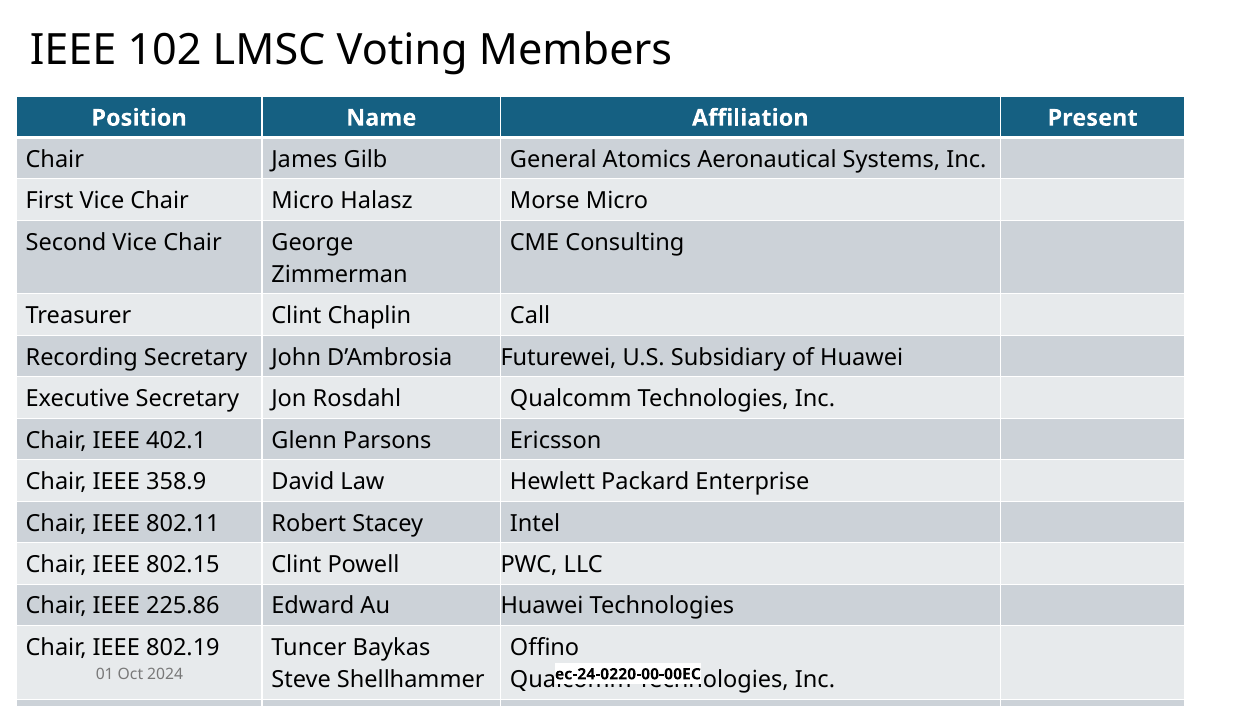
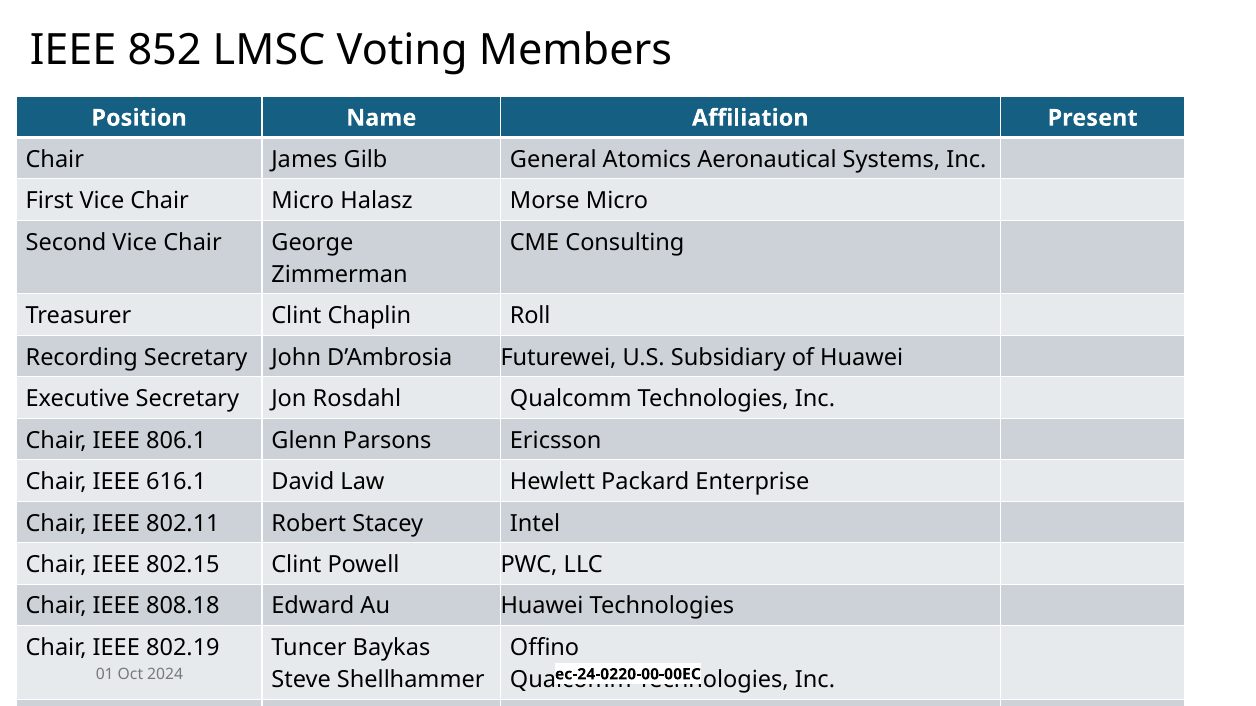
102: 102 -> 852
Call: Call -> Roll
402.1: 402.1 -> 806.1
358.9: 358.9 -> 616.1
225.86: 225.86 -> 808.18
